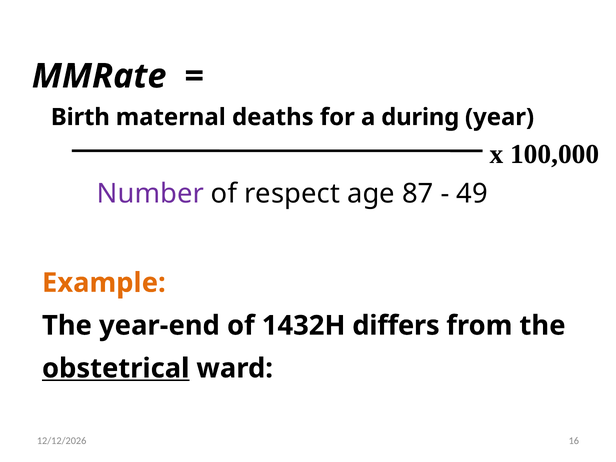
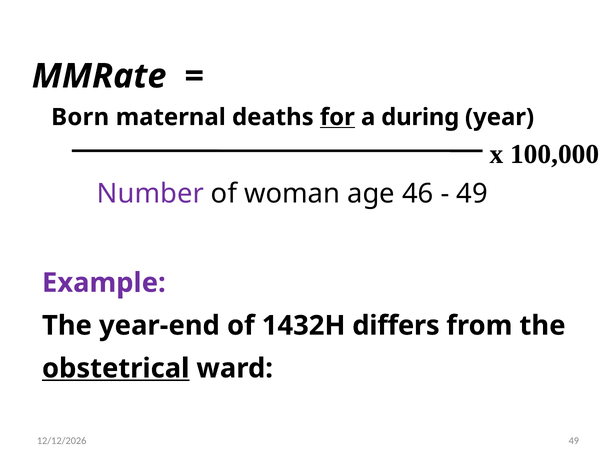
Birth: Birth -> Born
for underline: none -> present
respect: respect -> woman
87: 87 -> 46
Example colour: orange -> purple
16 at (574, 441): 16 -> 49
